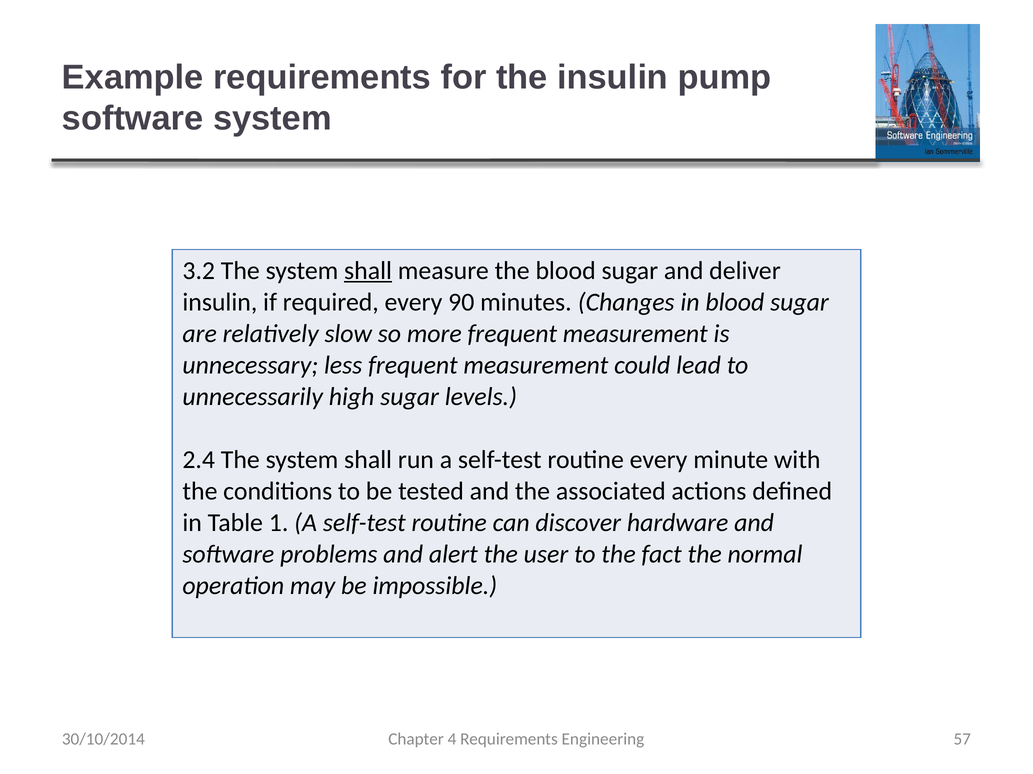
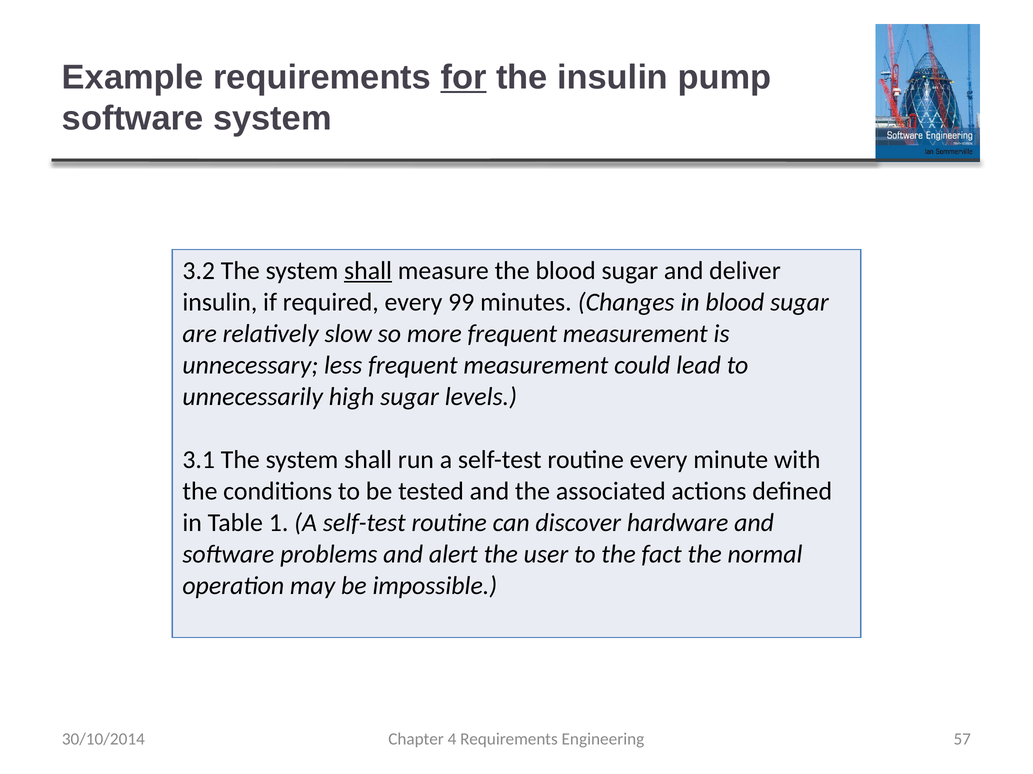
for underline: none -> present
90: 90 -> 99
2.4: 2.4 -> 3.1
